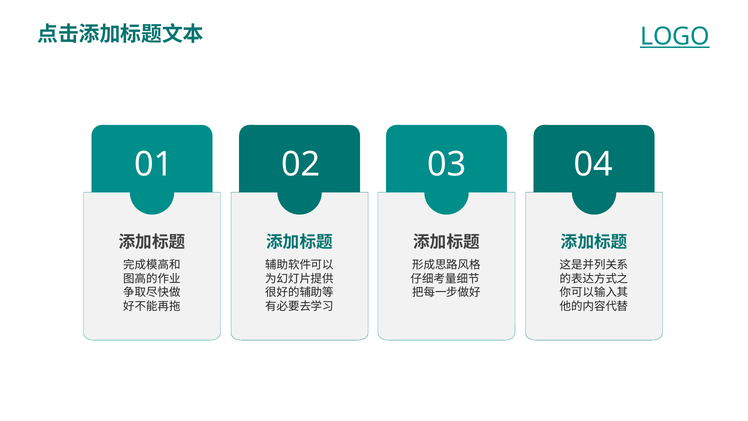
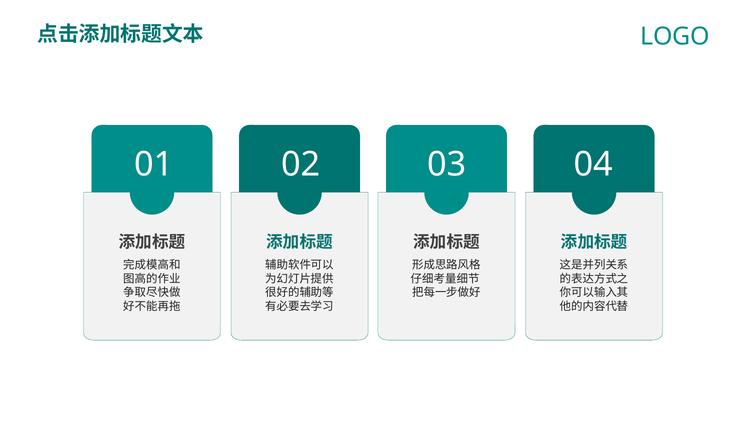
LOGO underline: present -> none
